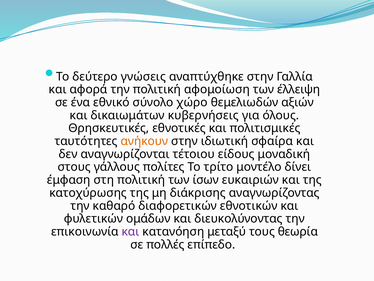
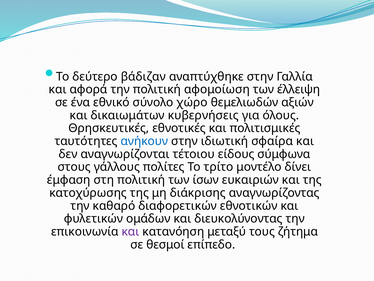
γνώσεις: γνώσεις -> βάδιζαν
ανήκουν colour: orange -> blue
μοναδική: μοναδική -> σύμφωνα
θεωρία: θεωρία -> ζήτημα
πολλές: πολλές -> θεσμοί
